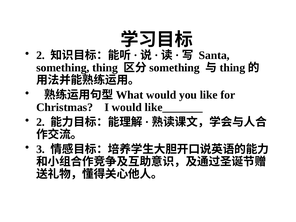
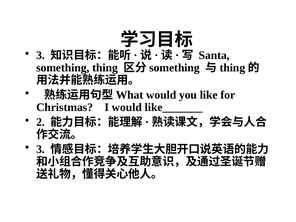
2 at (41, 55): 2 -> 3
